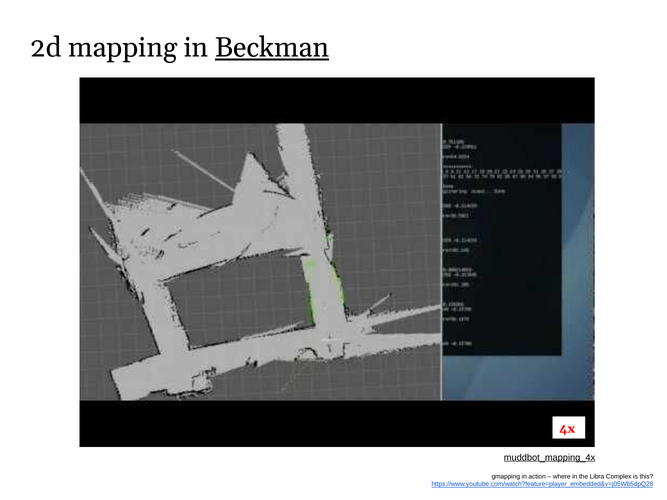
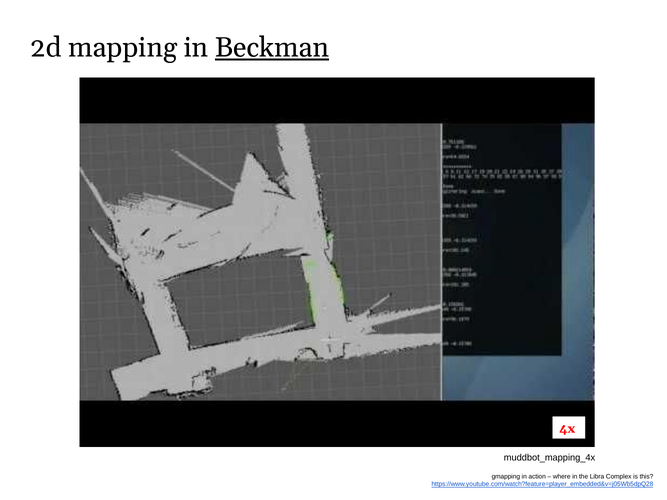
muddbot_mapping_4x underline: present -> none
